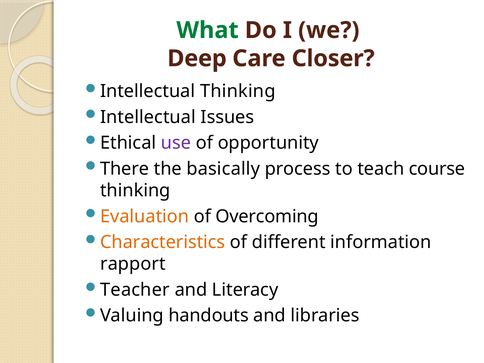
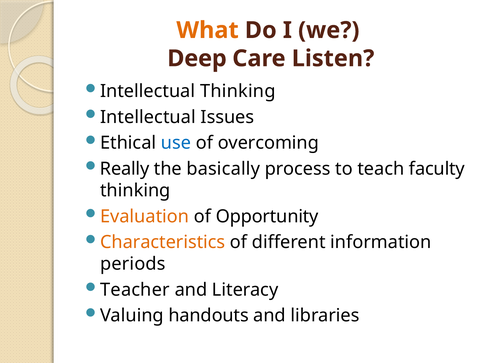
What colour: green -> orange
Closer: Closer -> Listen
use colour: purple -> blue
opportunity: opportunity -> overcoming
There: There -> Really
course: course -> faculty
Overcoming: Overcoming -> Opportunity
rapport: rapport -> periods
